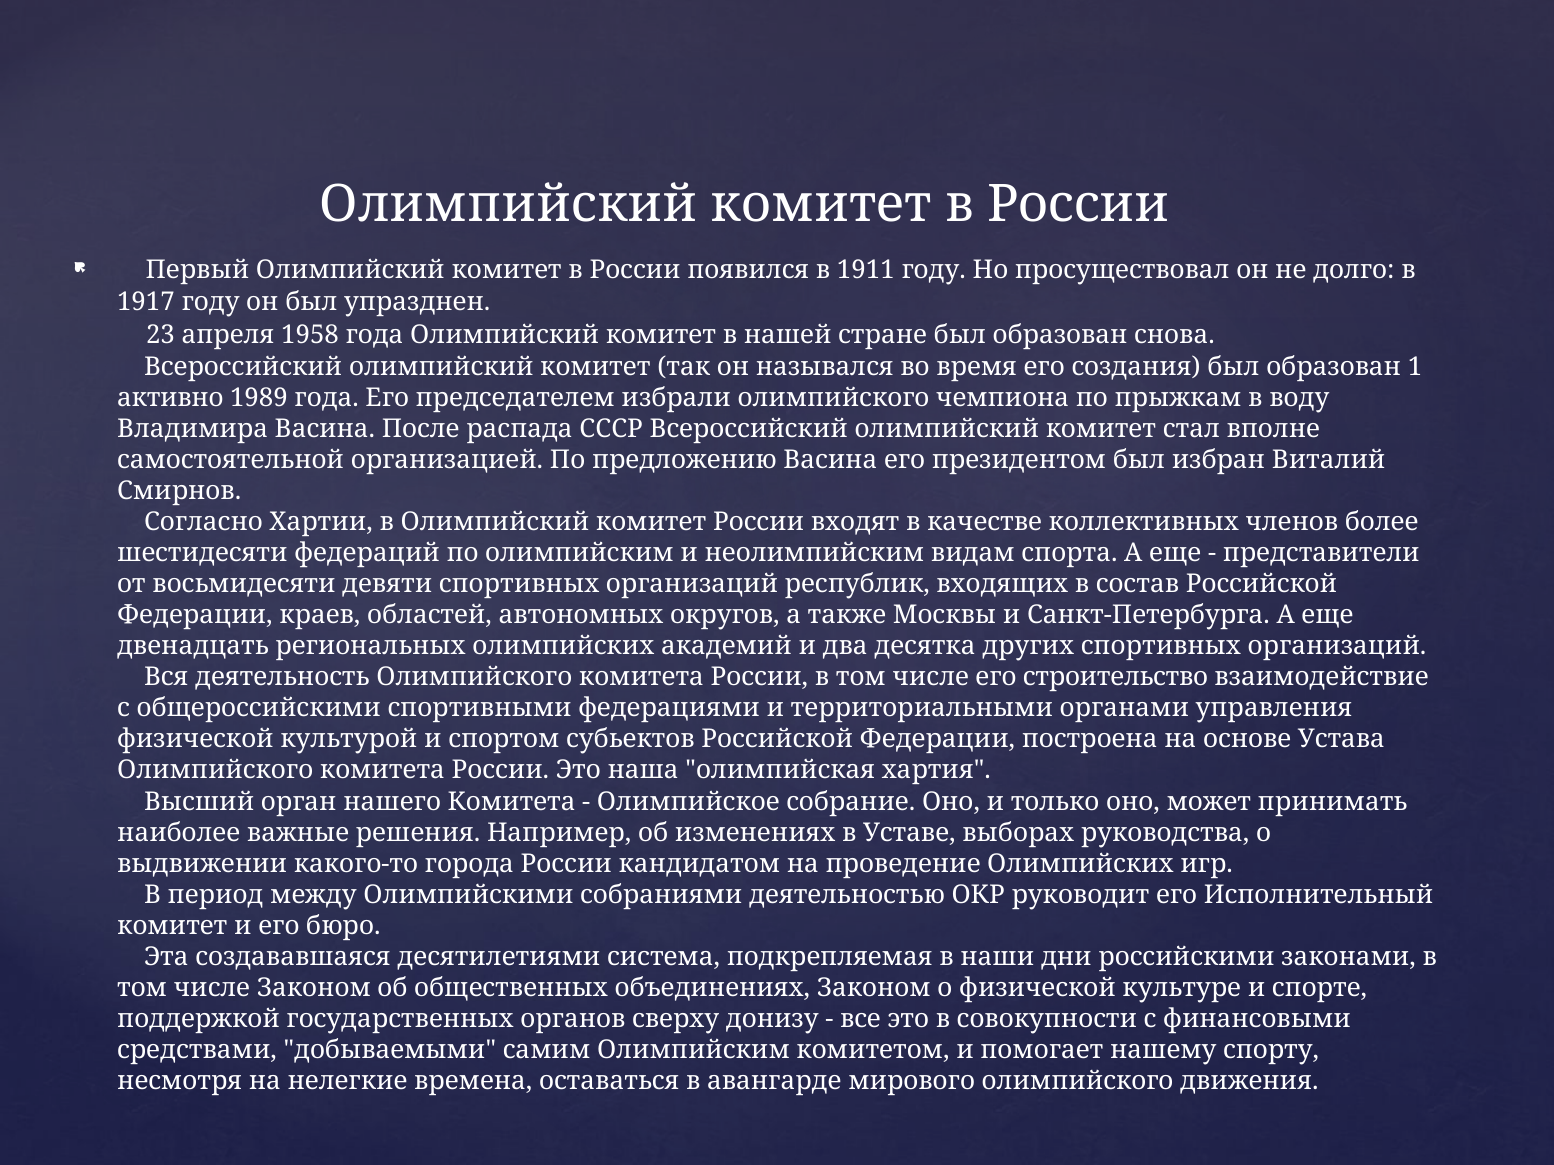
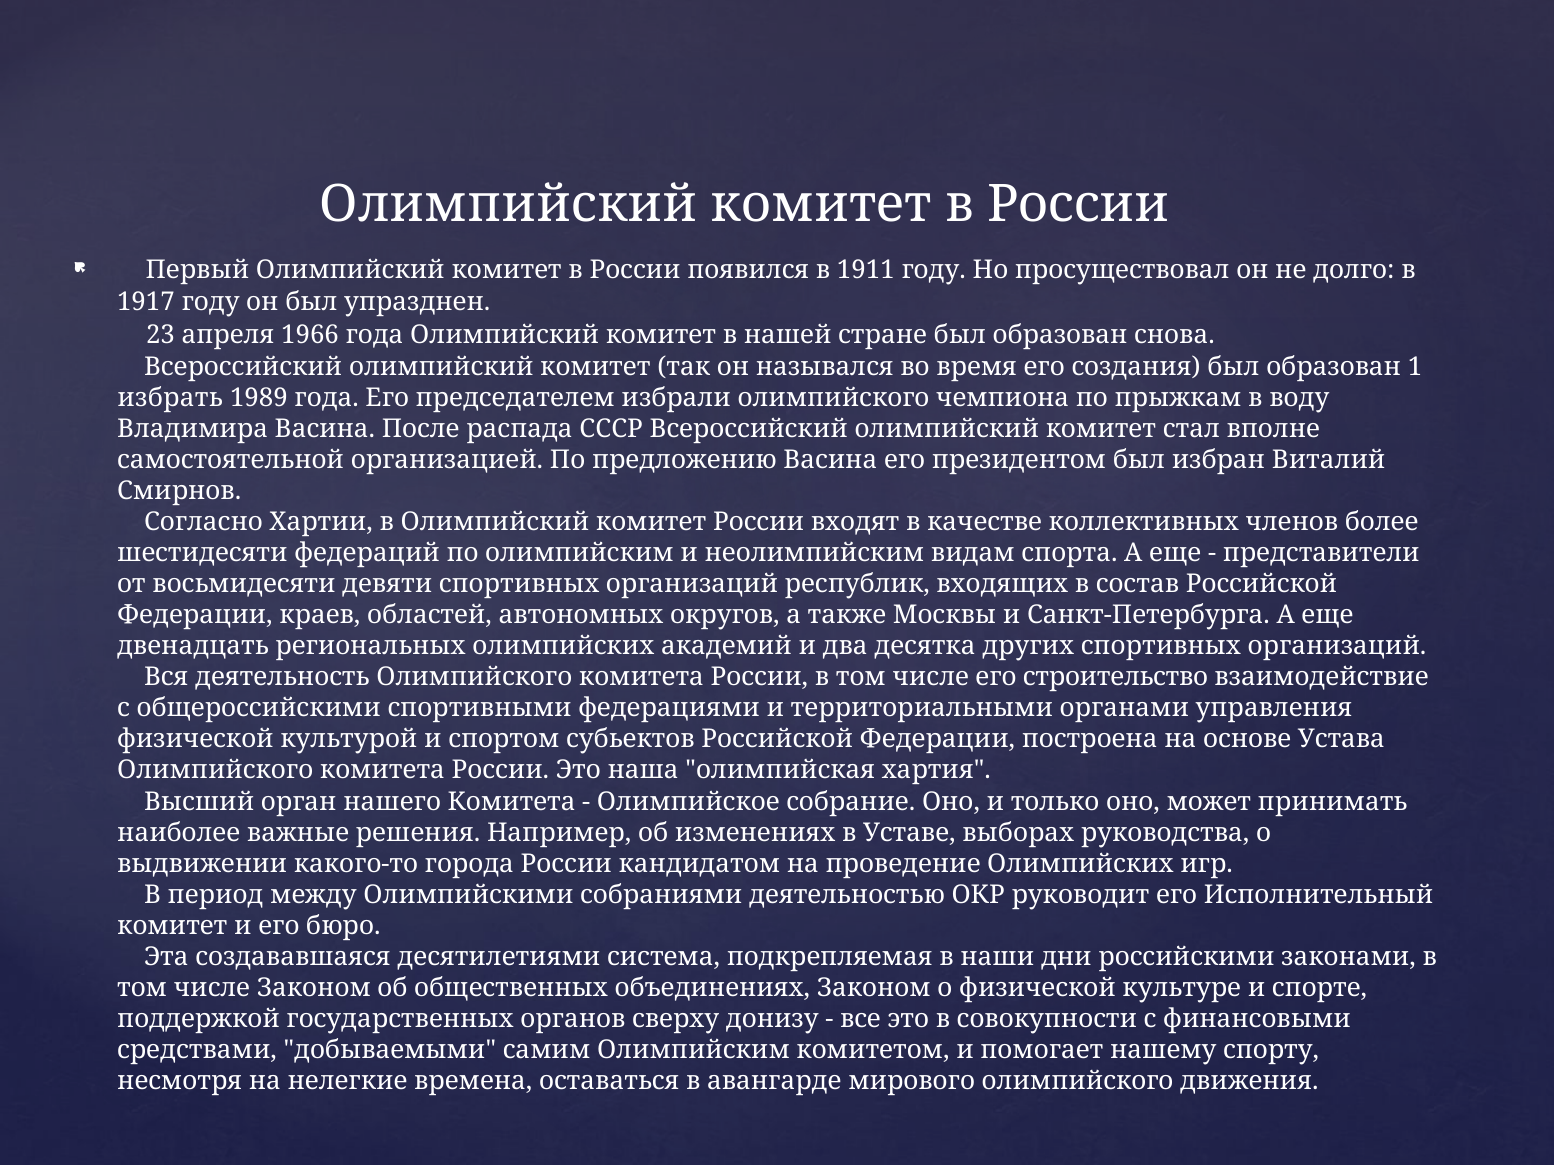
1958: 1958 -> 1966
активно: активно -> избрать
